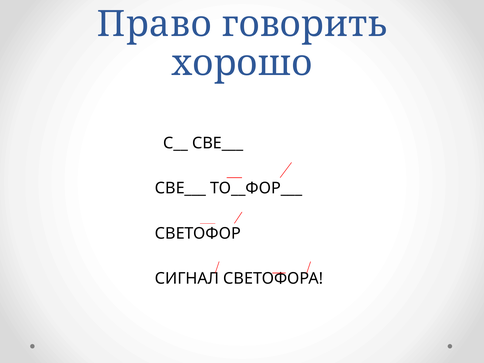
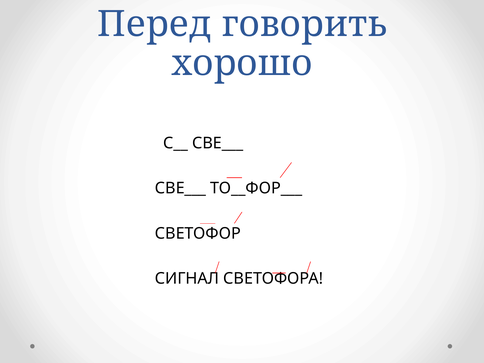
Право: Право -> Перед
